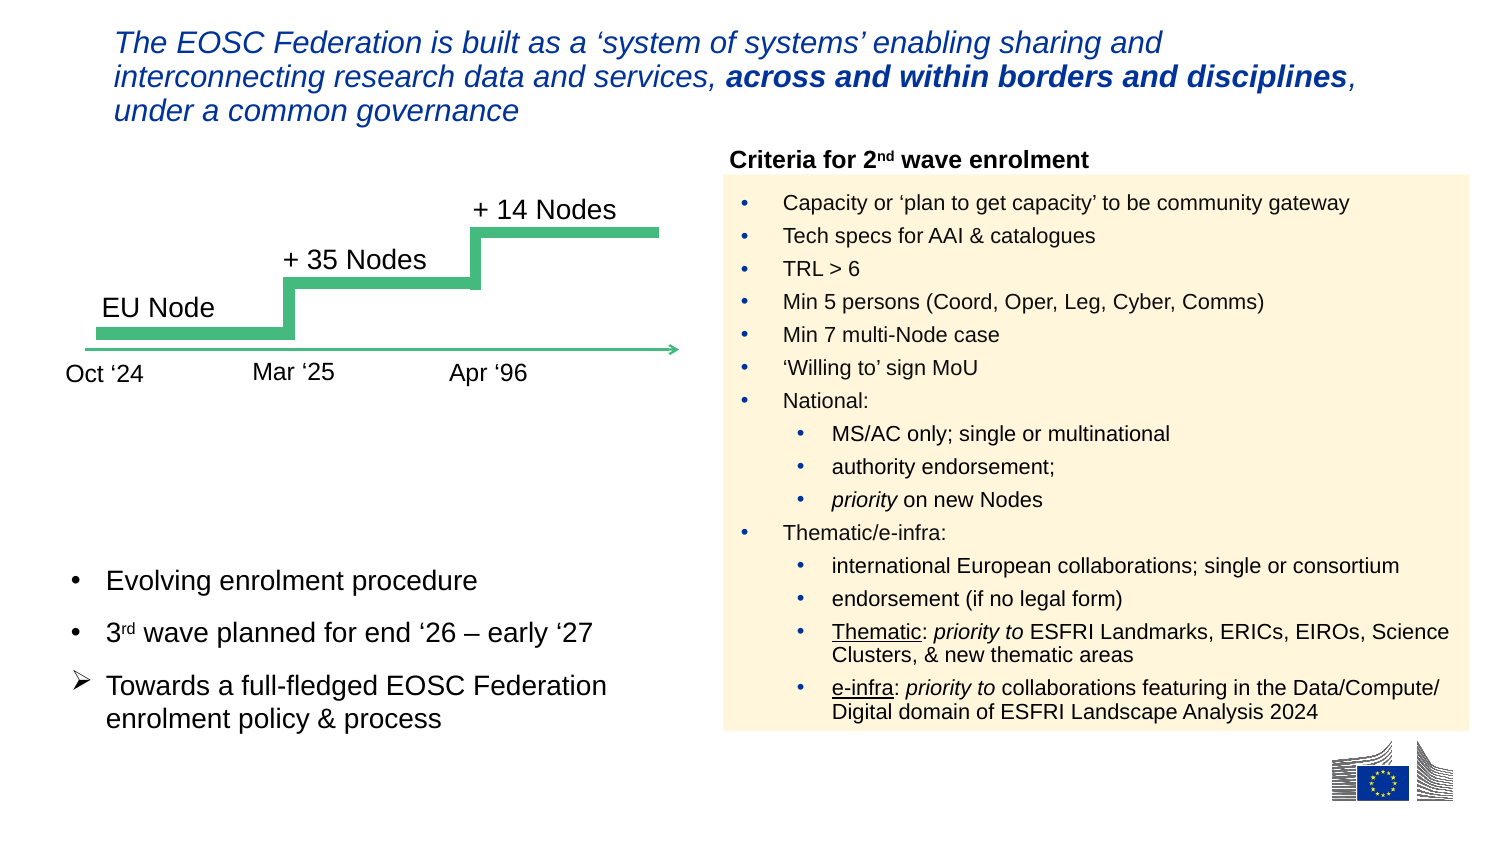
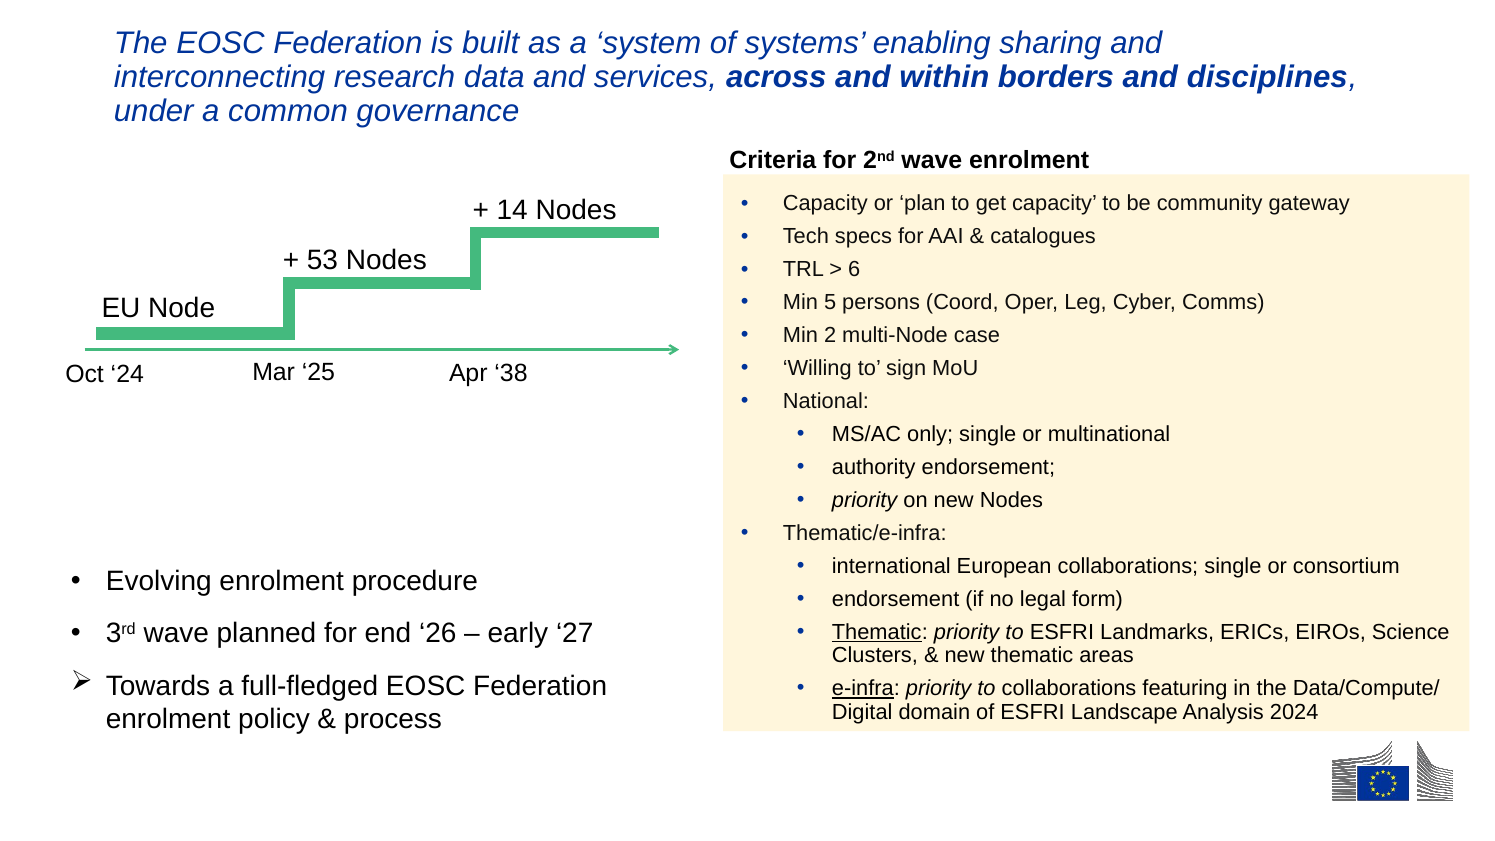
35: 35 -> 53
7: 7 -> 2
96: 96 -> 38
